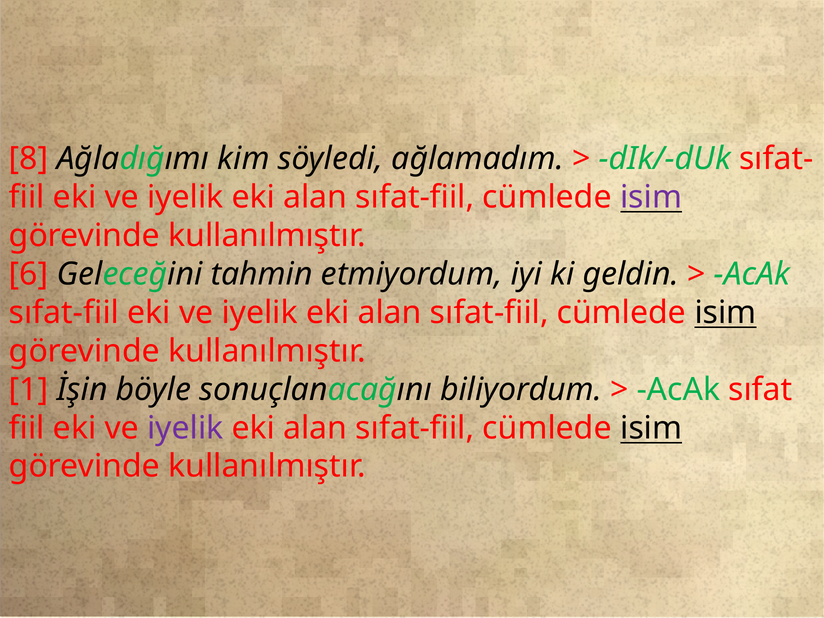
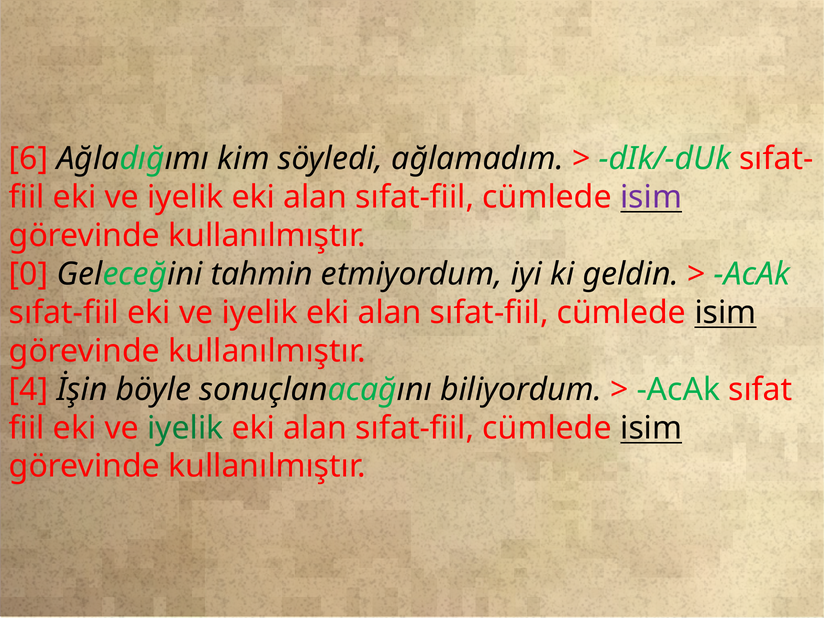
8: 8 -> 6
6: 6 -> 0
1: 1 -> 4
iyelik at (185, 428) colour: purple -> green
